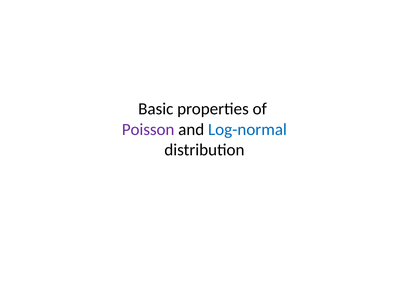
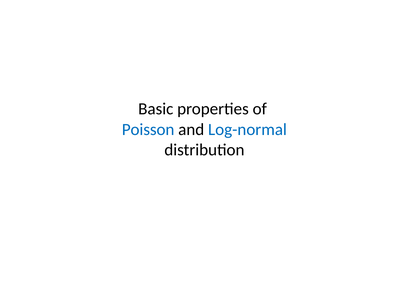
Poisson colour: purple -> blue
